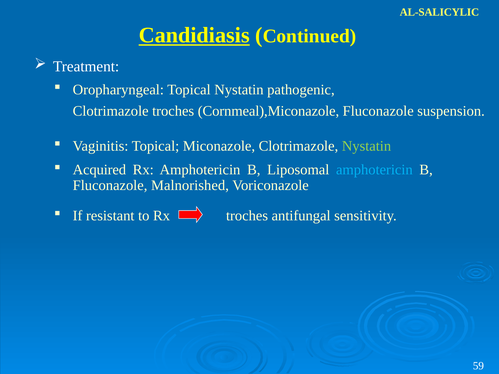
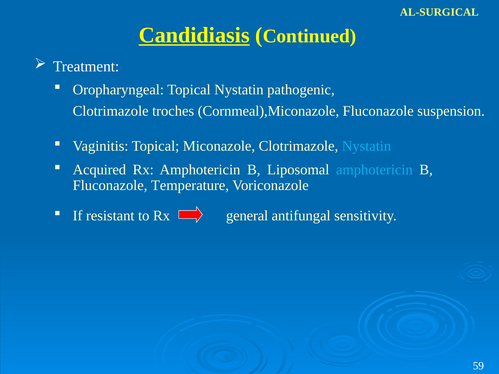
AL-SALICYLIC: AL-SALICYLIC -> AL-SURGICAL
Nystatin at (366, 146) colour: light green -> light blue
Malnorished: Malnorished -> Temperature
Rx troches: troches -> general
